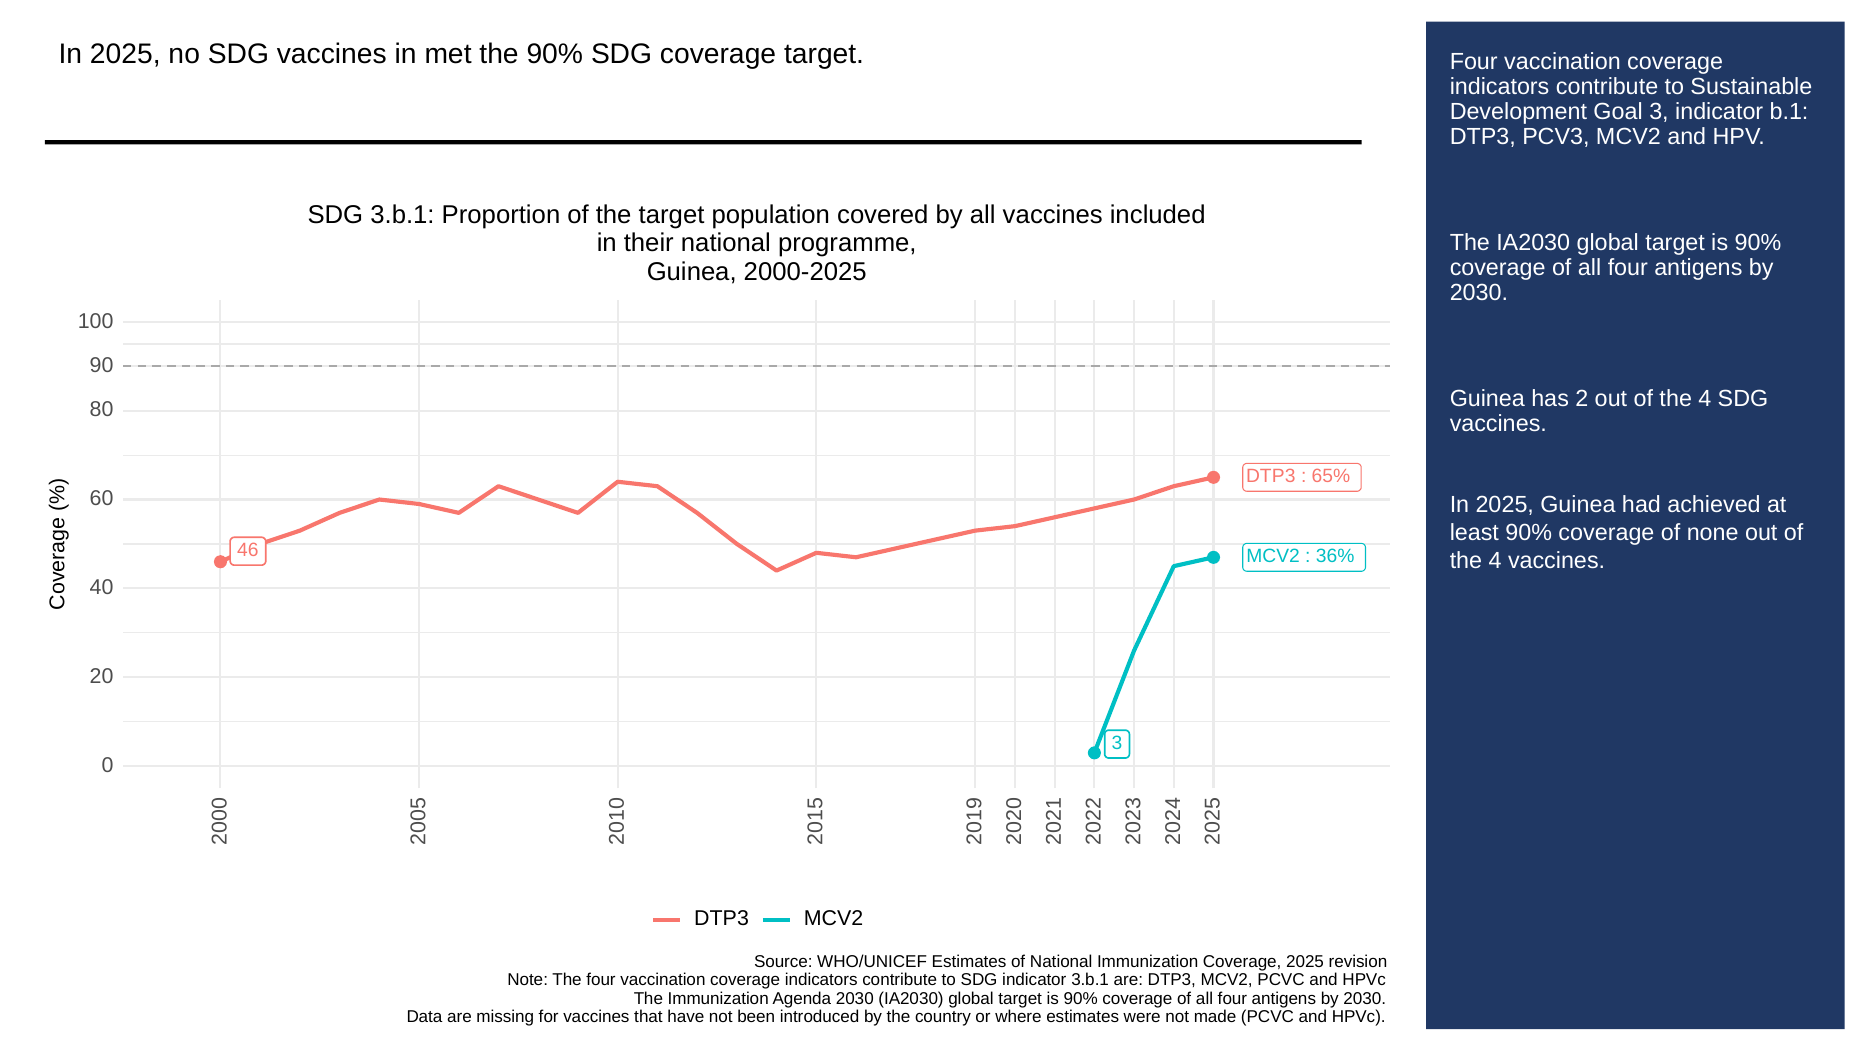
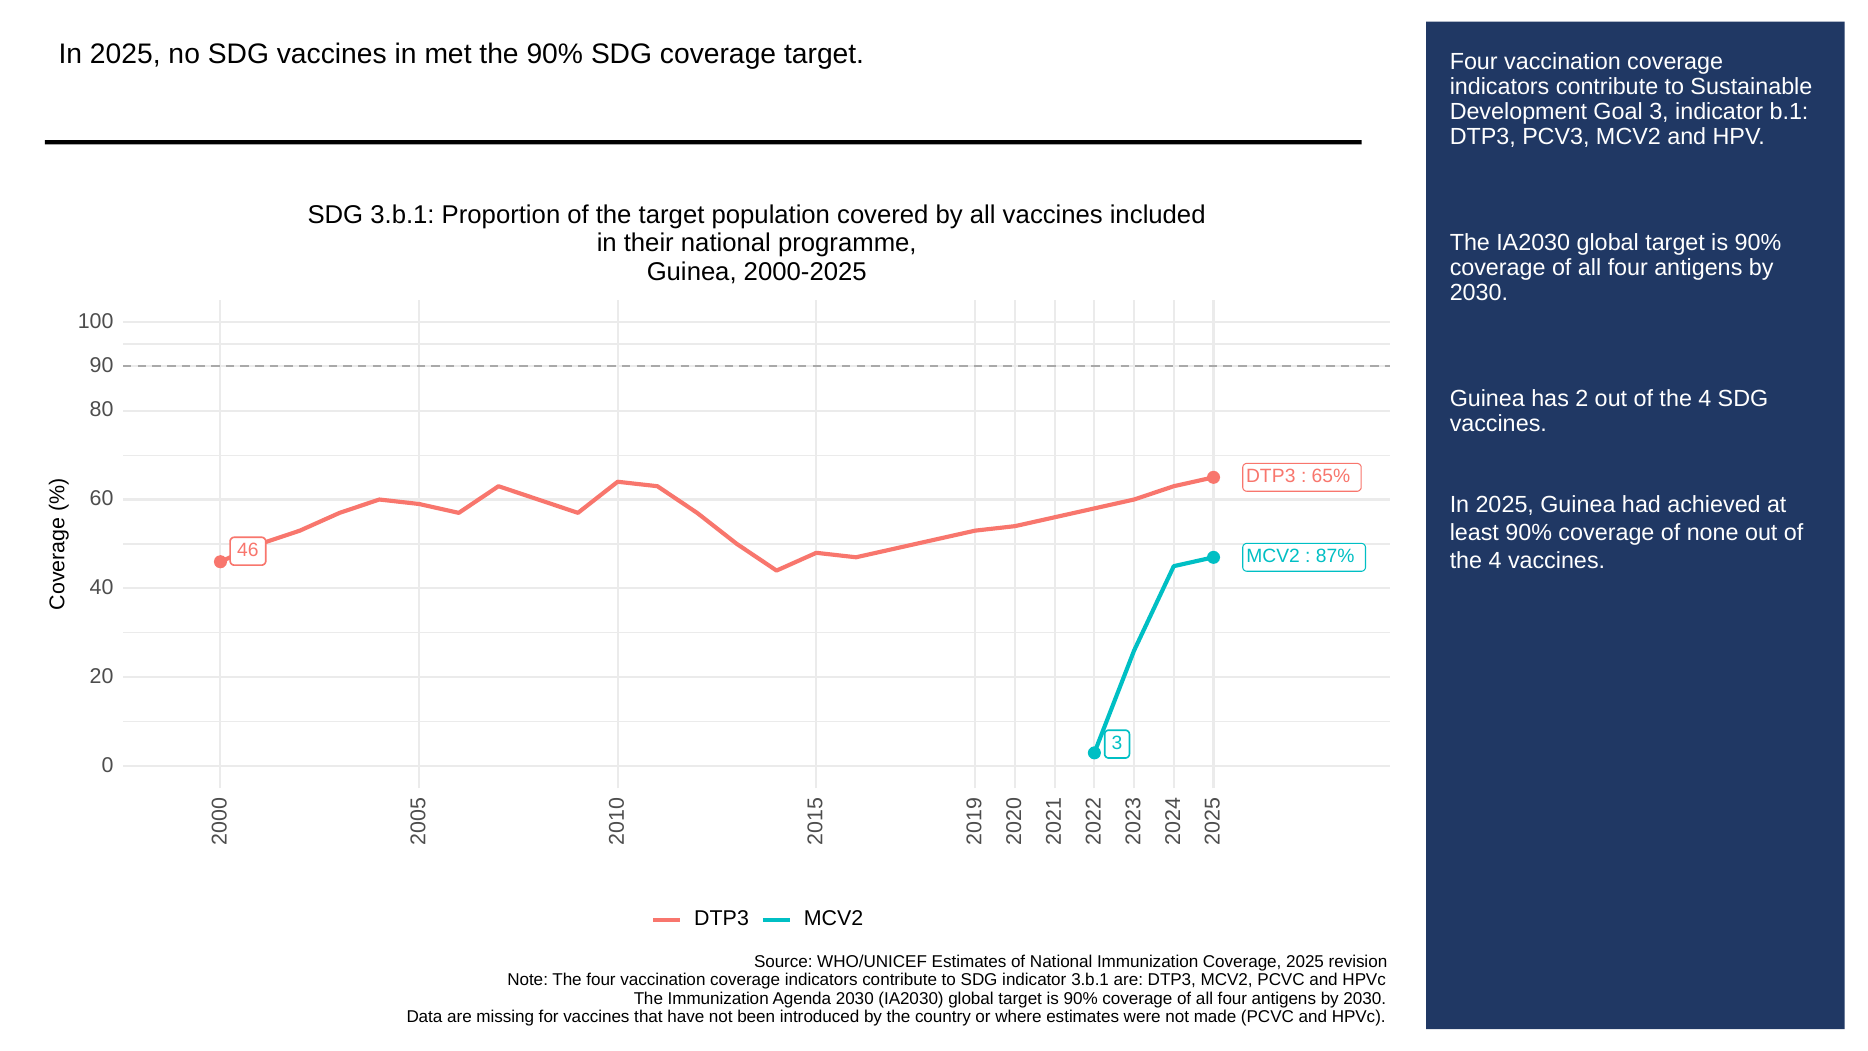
36%: 36% -> 87%
